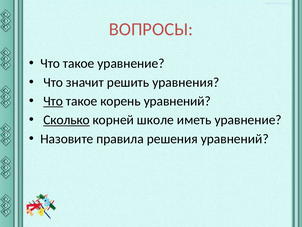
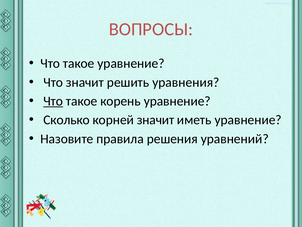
корень уравнений: уравнений -> уравнение
Сколько underline: present -> none
корней школе: школе -> значит
